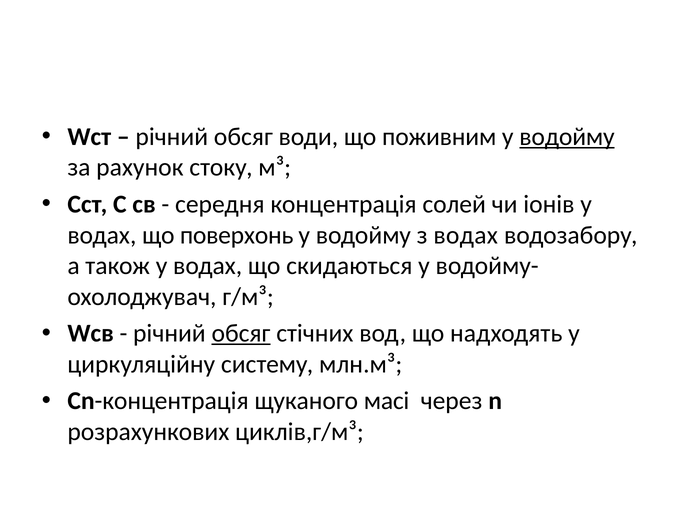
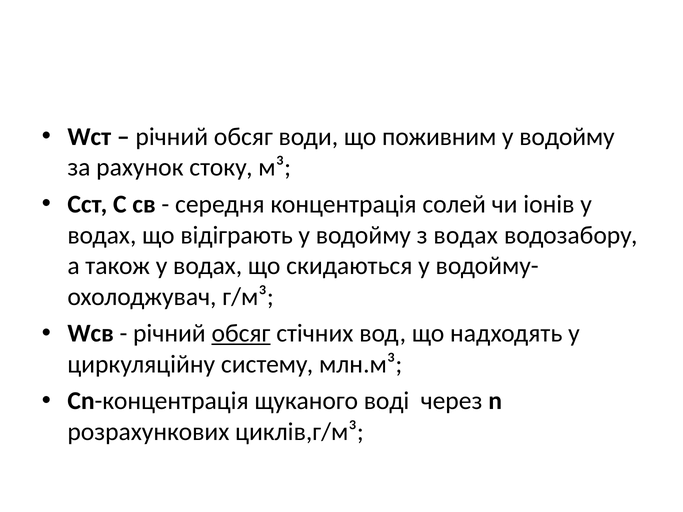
водойму at (567, 137) underline: present -> none
поверхонь: поверхонь -> відіграють
масі: масі -> воді
